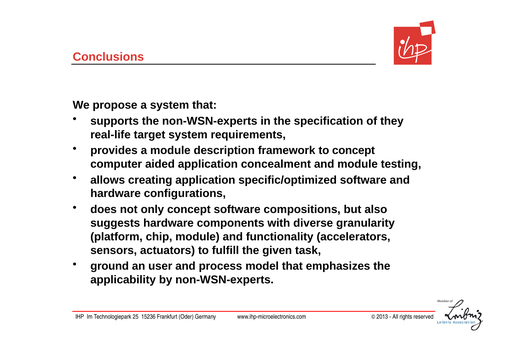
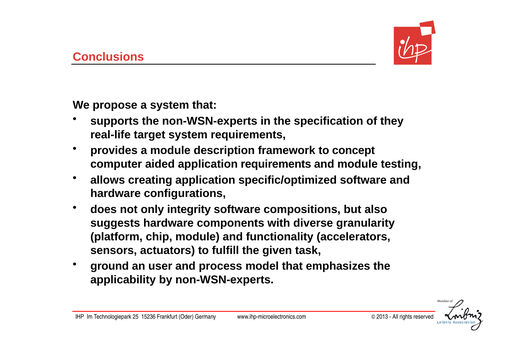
application concealment: concealment -> requirements
only concept: concept -> integrity
